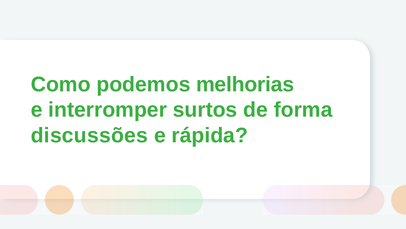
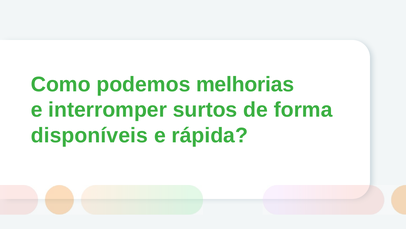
discussões: discussões -> disponíveis
